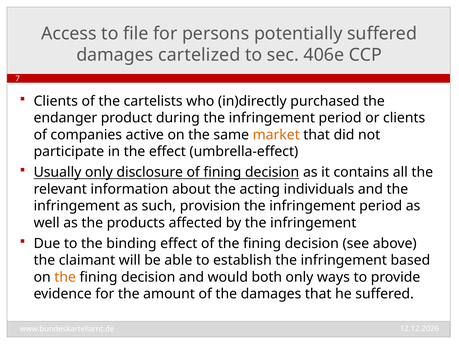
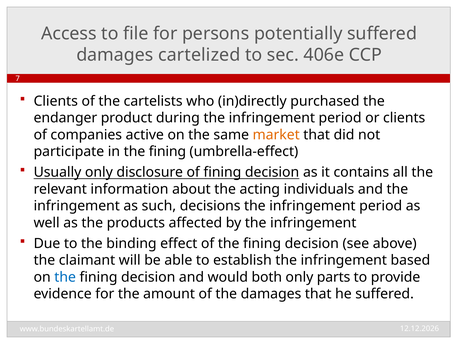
in the effect: effect -> fining
provision: provision -> decisions
the at (65, 277) colour: orange -> blue
ways: ways -> parts
